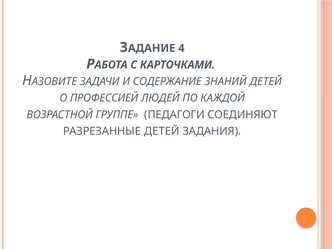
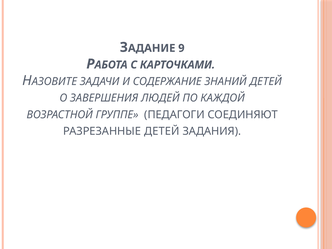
4: 4 -> 9
ПРОФЕССИЕЙ: ПРОФЕССИЕЙ -> ЗАВЕРШЕНИЯ
